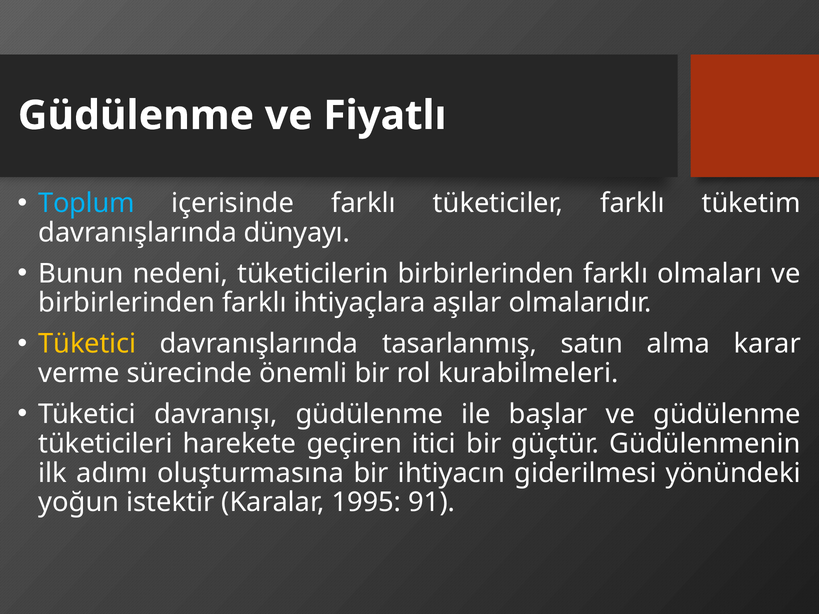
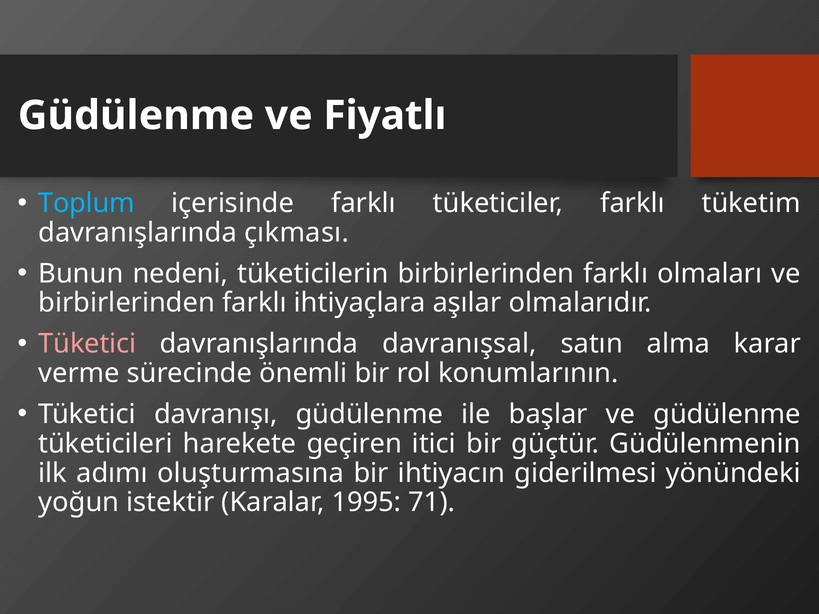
dünyayı: dünyayı -> çıkması
Tüketici at (87, 344) colour: yellow -> pink
tasarlanmış: tasarlanmış -> davranışsal
kurabilmeleri: kurabilmeleri -> konumlarının
91: 91 -> 71
